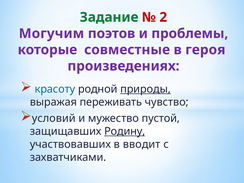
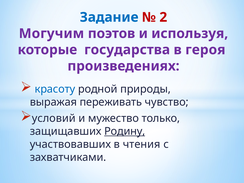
Задание colour: green -> blue
проблемы: проблемы -> используя
совместные: совместные -> государства
природы underline: present -> none
пустой: пустой -> только
вводит: вводит -> чтения
